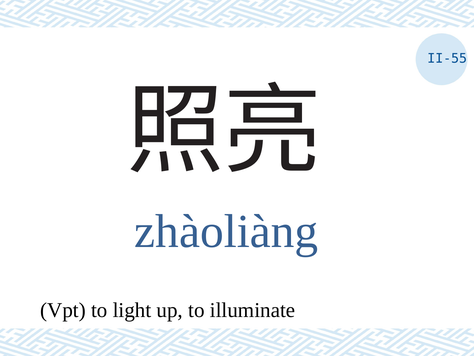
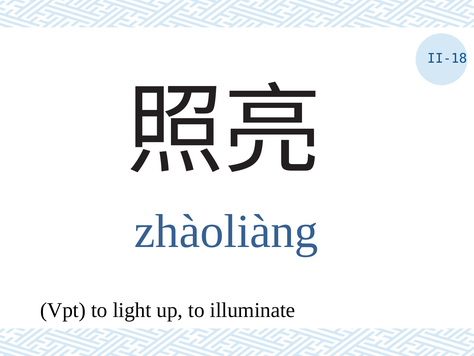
II-55: II-55 -> II-18
